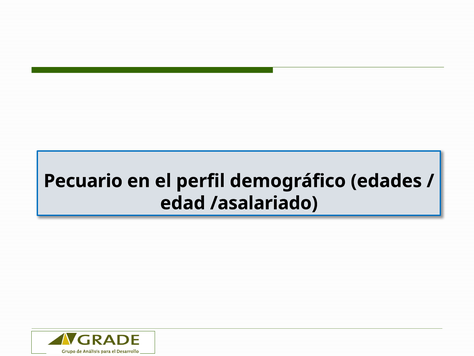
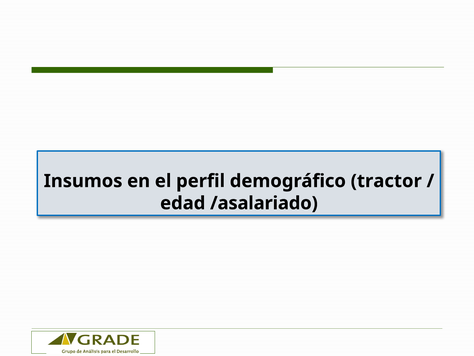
Pecuario: Pecuario -> Insumos
edades: edades -> tractor
